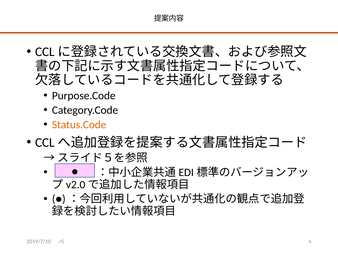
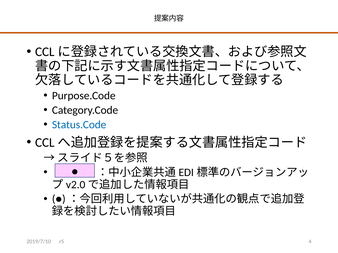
Status.Code colour: orange -> blue
